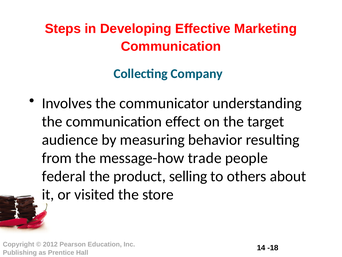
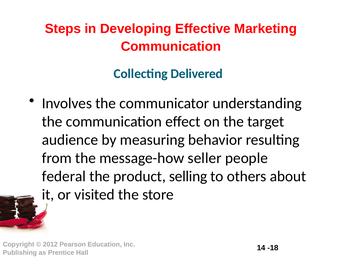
Company: Company -> Delivered
trade: trade -> seller
